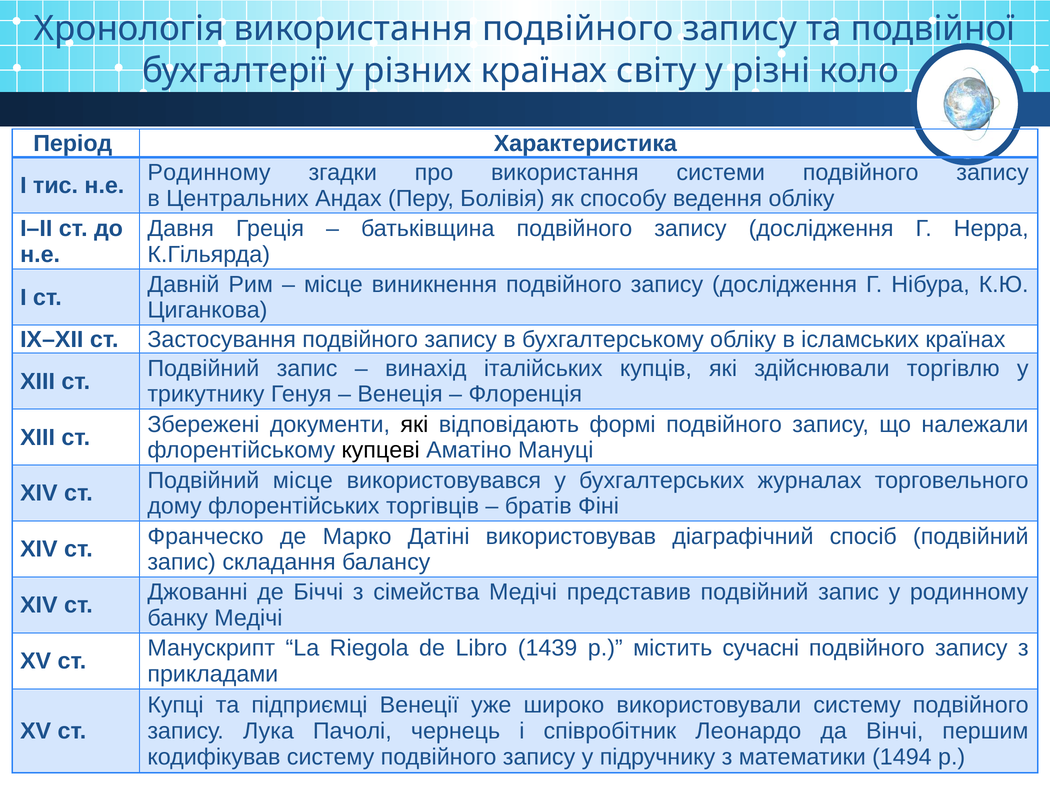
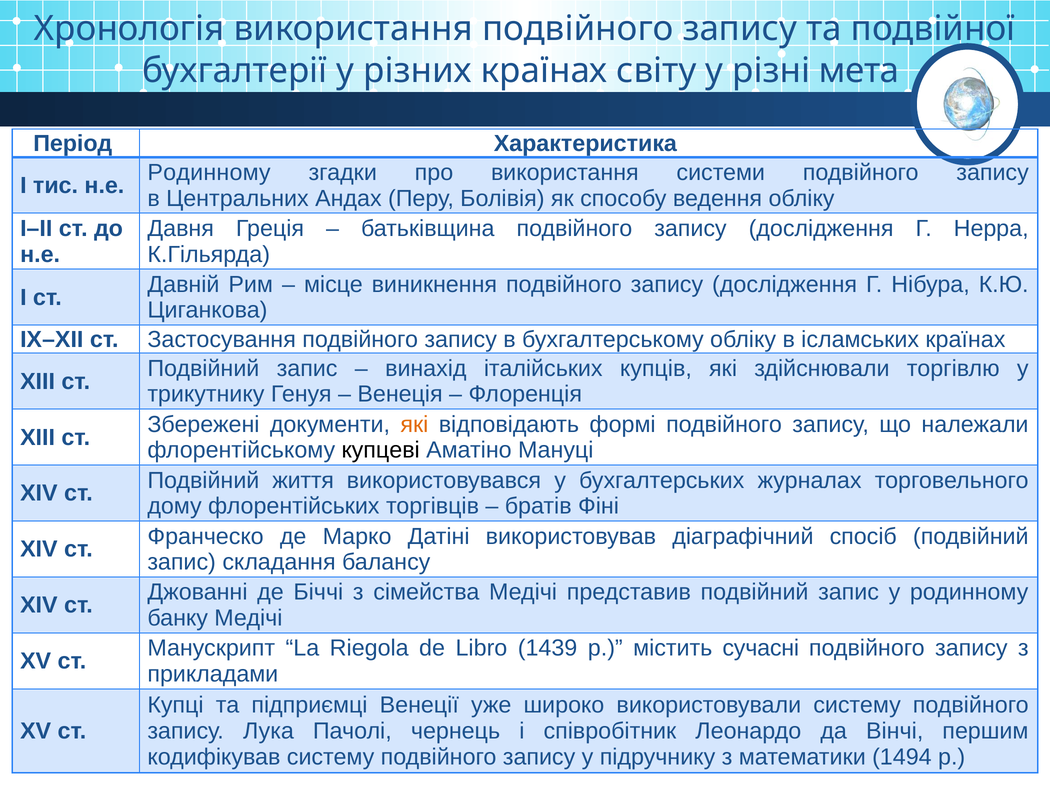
коло: коло -> мета
які at (414, 425) colour: black -> orange
Подвійний місце: місце -> життя
